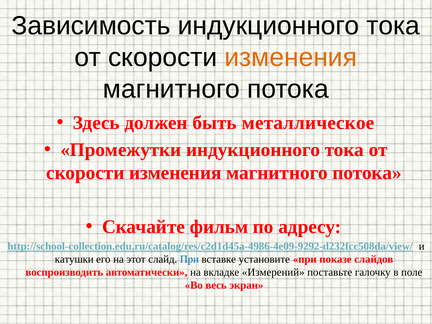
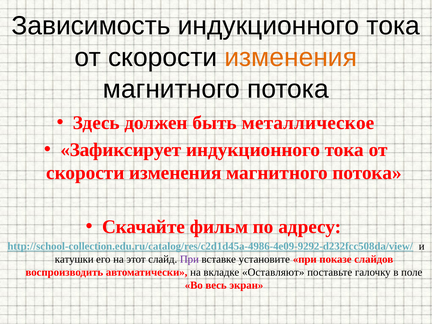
Промежутки: Промежутки -> Зафиксирует
При at (189, 259) colour: blue -> purple
Измерений: Измерений -> Оставляют
